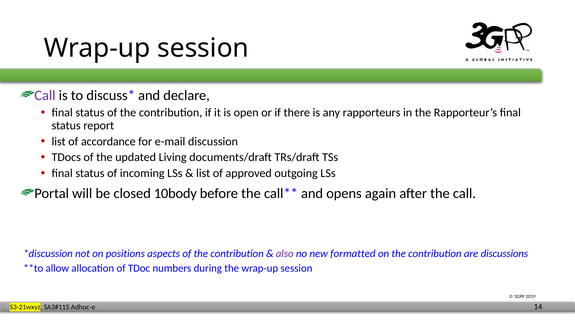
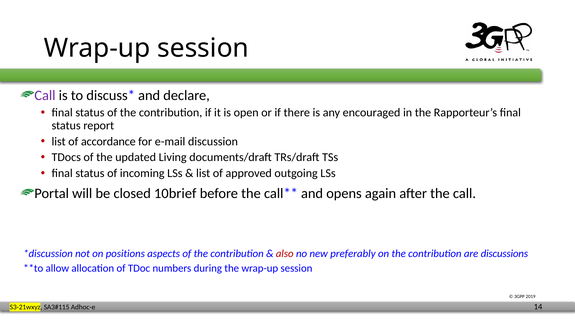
rapporteurs: rapporteurs -> encouraged
10body: 10body -> 10brief
also colour: purple -> red
formatted: formatted -> preferably
